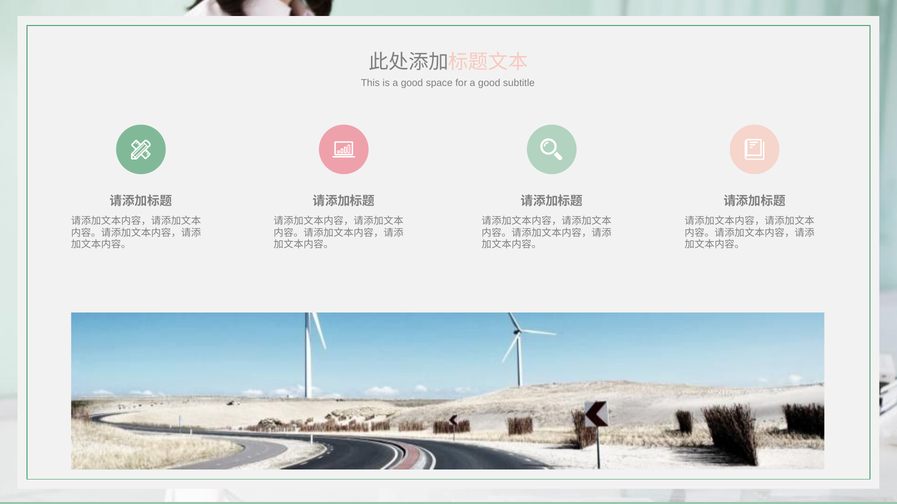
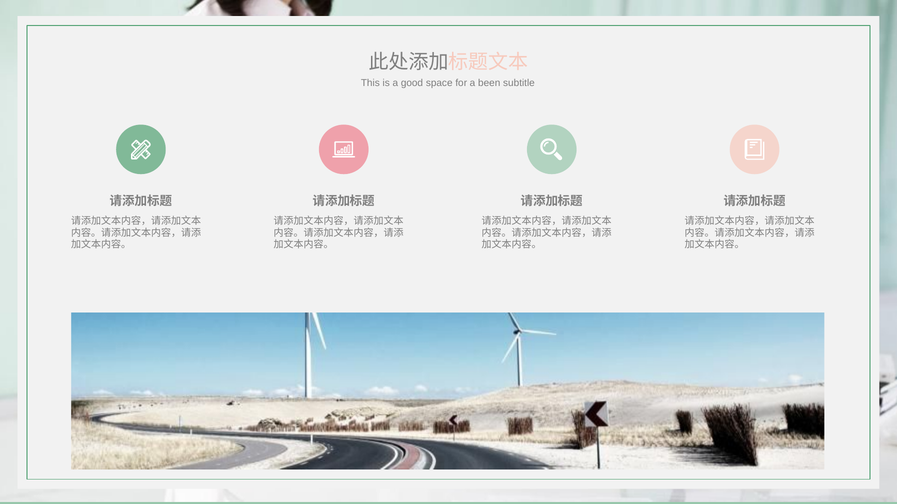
for a good: good -> been
